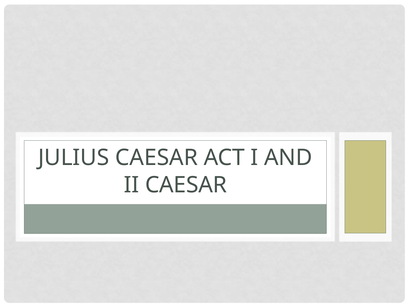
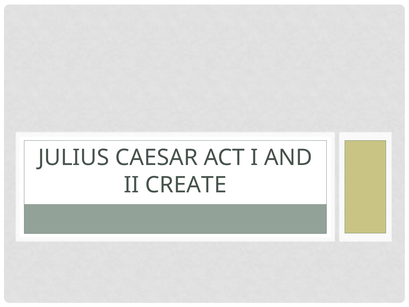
II CAESAR: CAESAR -> CREATE
